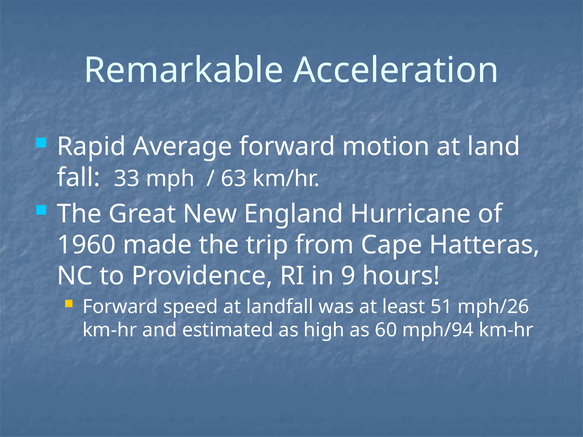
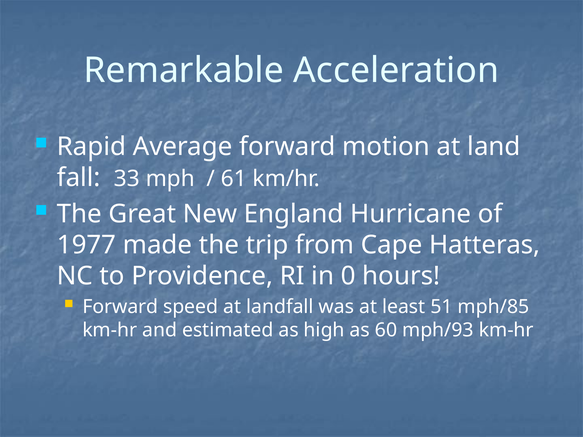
63: 63 -> 61
1960: 1960 -> 1977
9: 9 -> 0
mph/26: mph/26 -> mph/85
mph/94: mph/94 -> mph/93
